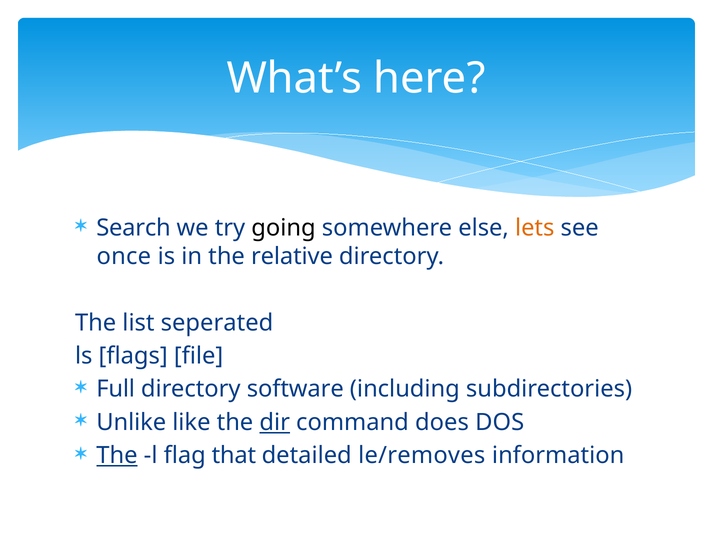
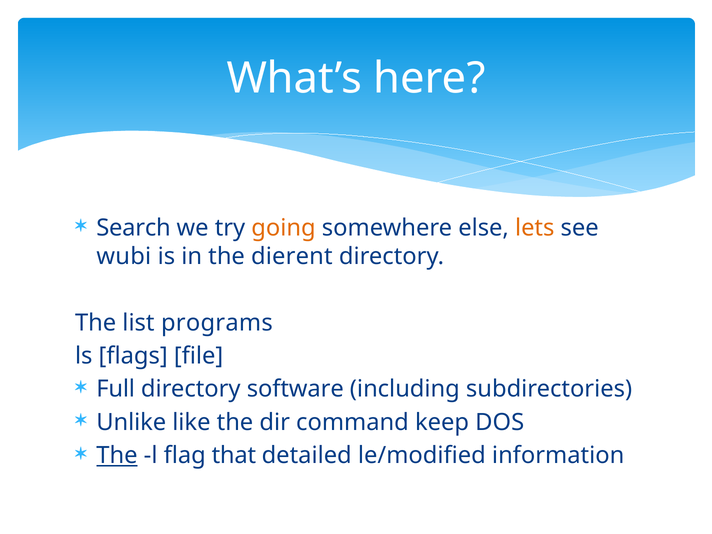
going colour: black -> orange
once: once -> wubi
relative: relative -> dierent
seperated: seperated -> programs
dir underline: present -> none
does: does -> keep
le/removes: le/removes -> le/modified
